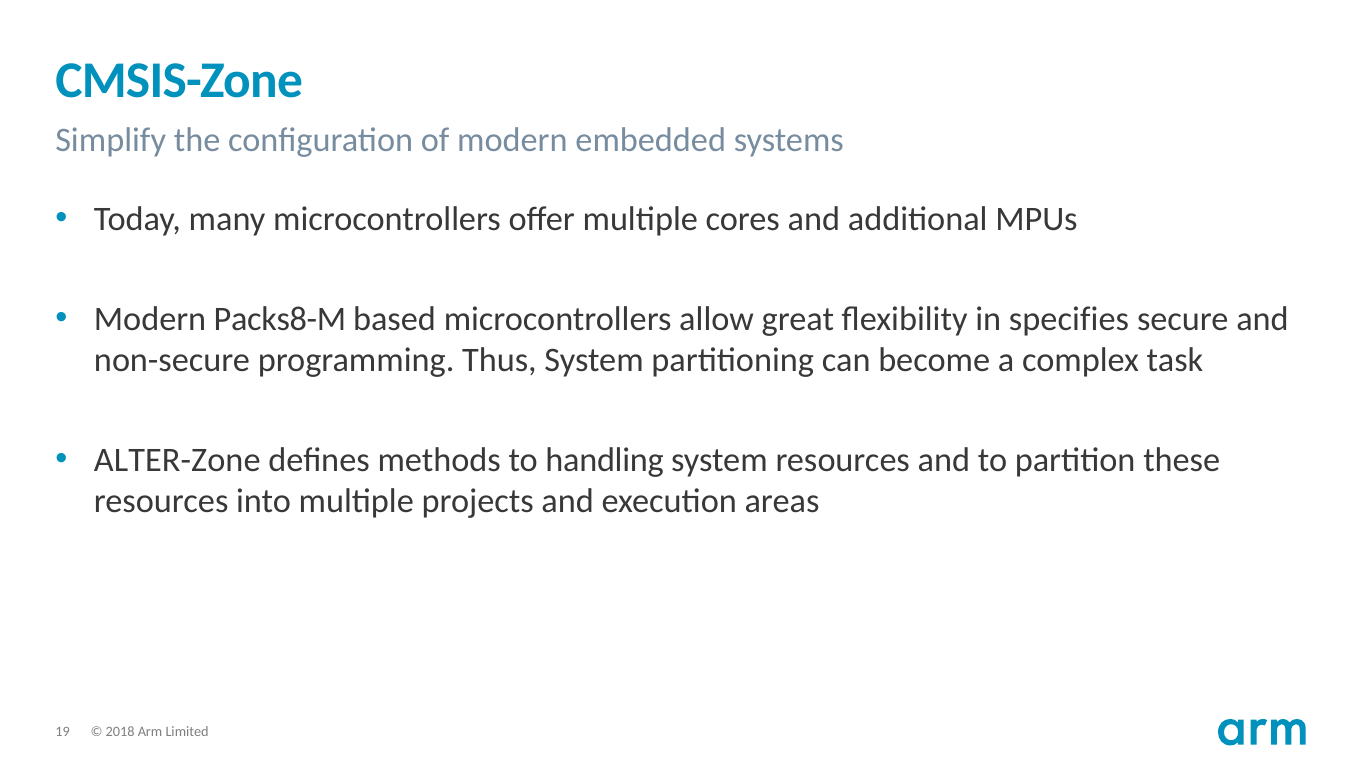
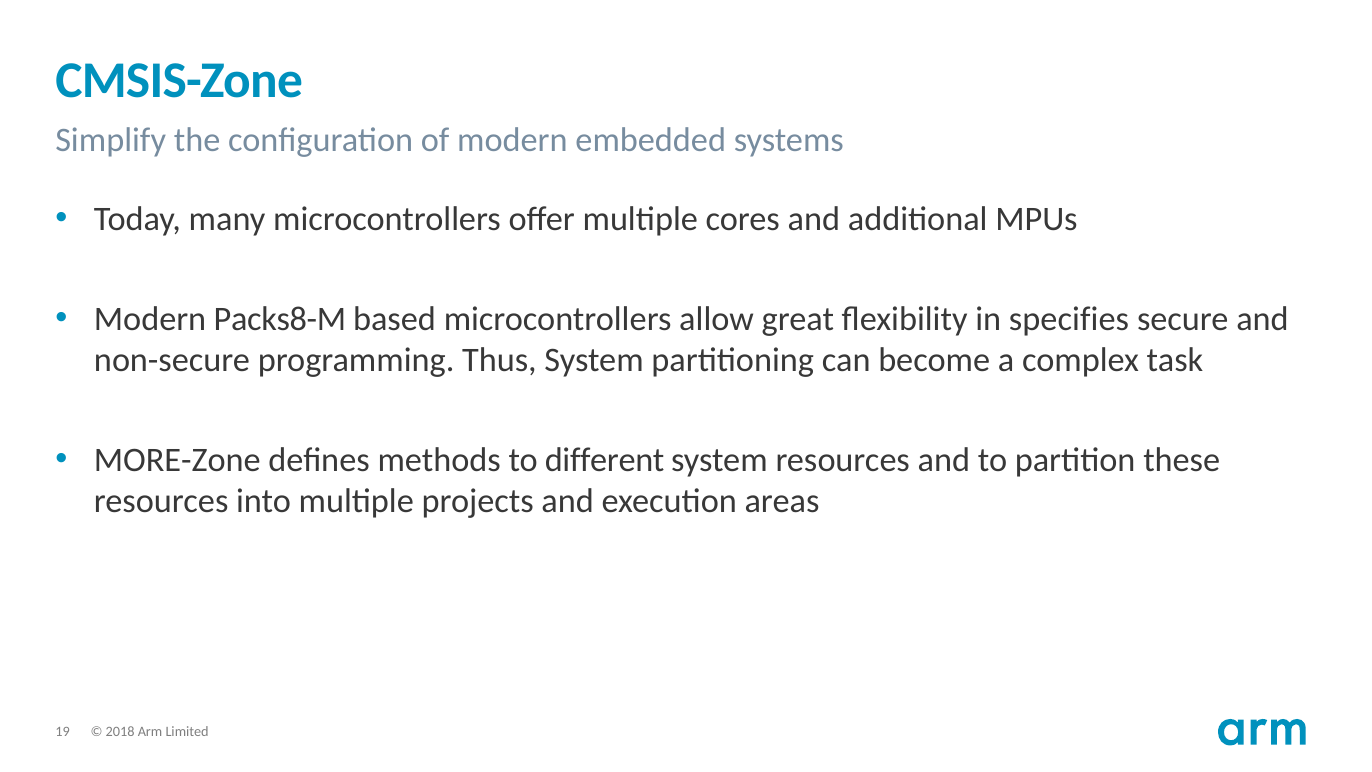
ALTER-Zone: ALTER-Zone -> MORE-Zone
handling: handling -> different
